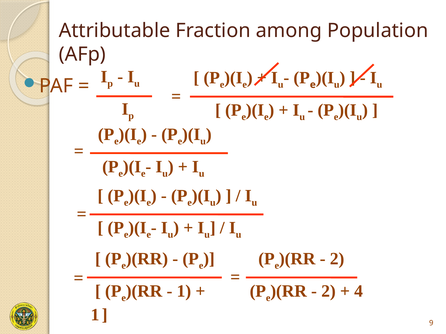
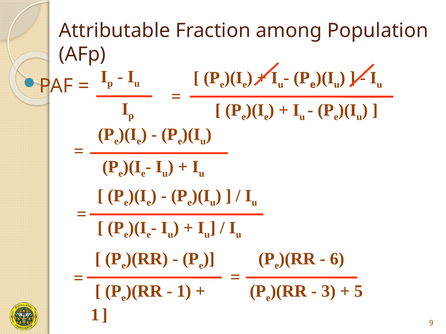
2 at (337, 259): 2 -> 6
2 at (328, 291): 2 -> 3
4: 4 -> 5
